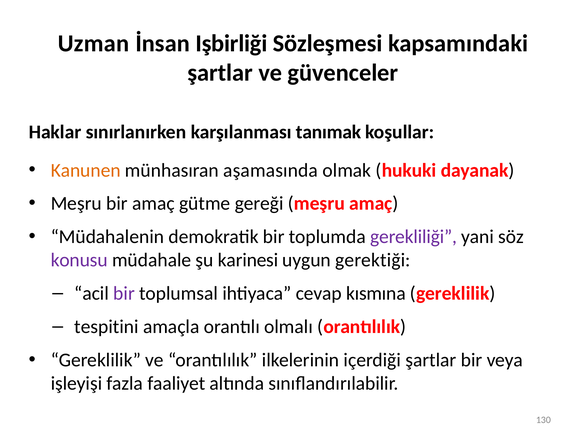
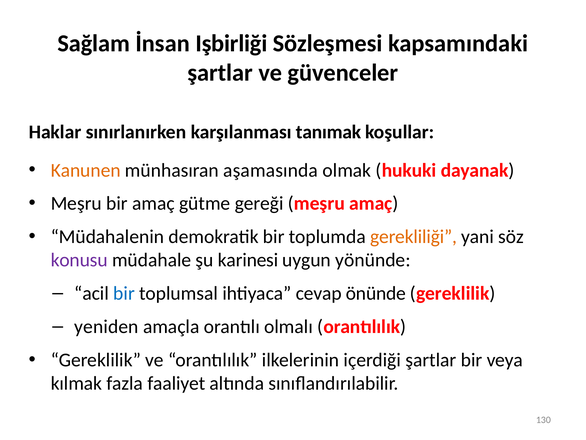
Uzman: Uzman -> Sağlam
gerekliliği colour: purple -> orange
gerektiği: gerektiği -> yönünde
bir at (124, 293) colour: purple -> blue
kısmına: kısmına -> önünde
tespitini: tespitini -> yeniden
işleyişi: işleyişi -> kılmak
